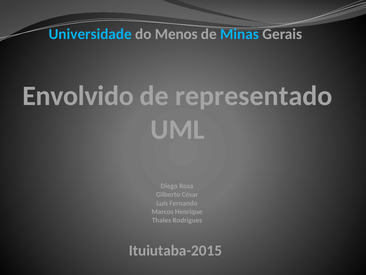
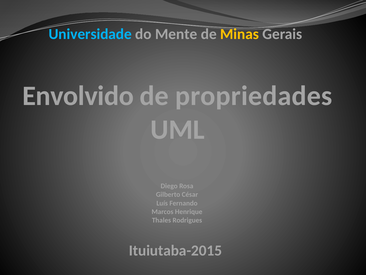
Menos: Menos -> Mente
Minas colour: light blue -> yellow
representado: representado -> propriedades
